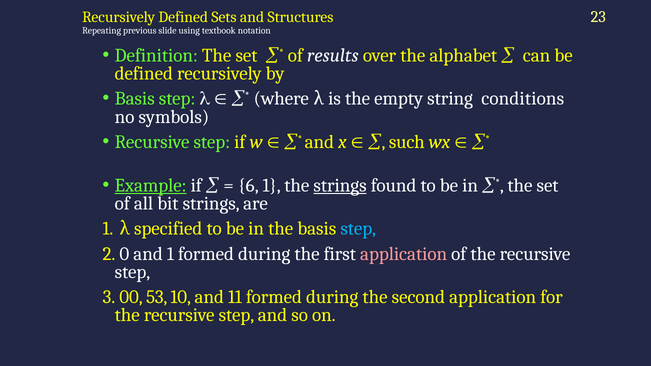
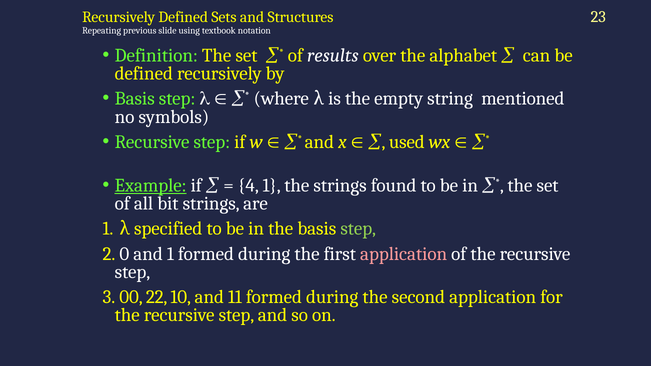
conditions: conditions -> mentioned
such: such -> used
6: 6 -> 4
strings at (340, 186) underline: present -> none
step at (358, 229) colour: light blue -> light green
53: 53 -> 22
